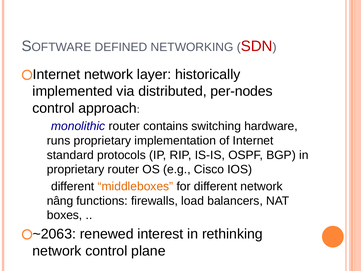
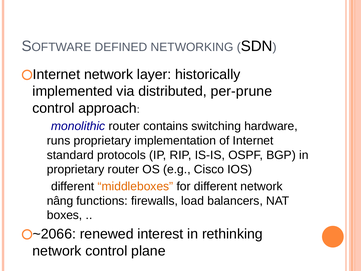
SDN colour: red -> black
per-nodes: per-nodes -> per-prune
~2063: ~2063 -> ~2066
